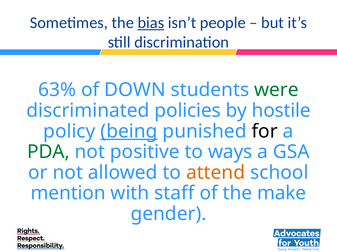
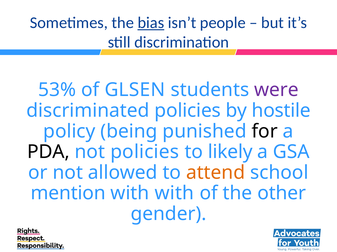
63%: 63% -> 53%
DOWN: DOWN -> GLSEN
were colour: green -> purple
being underline: present -> none
PDA colour: green -> black
not positive: positive -> policies
ways: ways -> likely
with staff: staff -> with
make: make -> other
